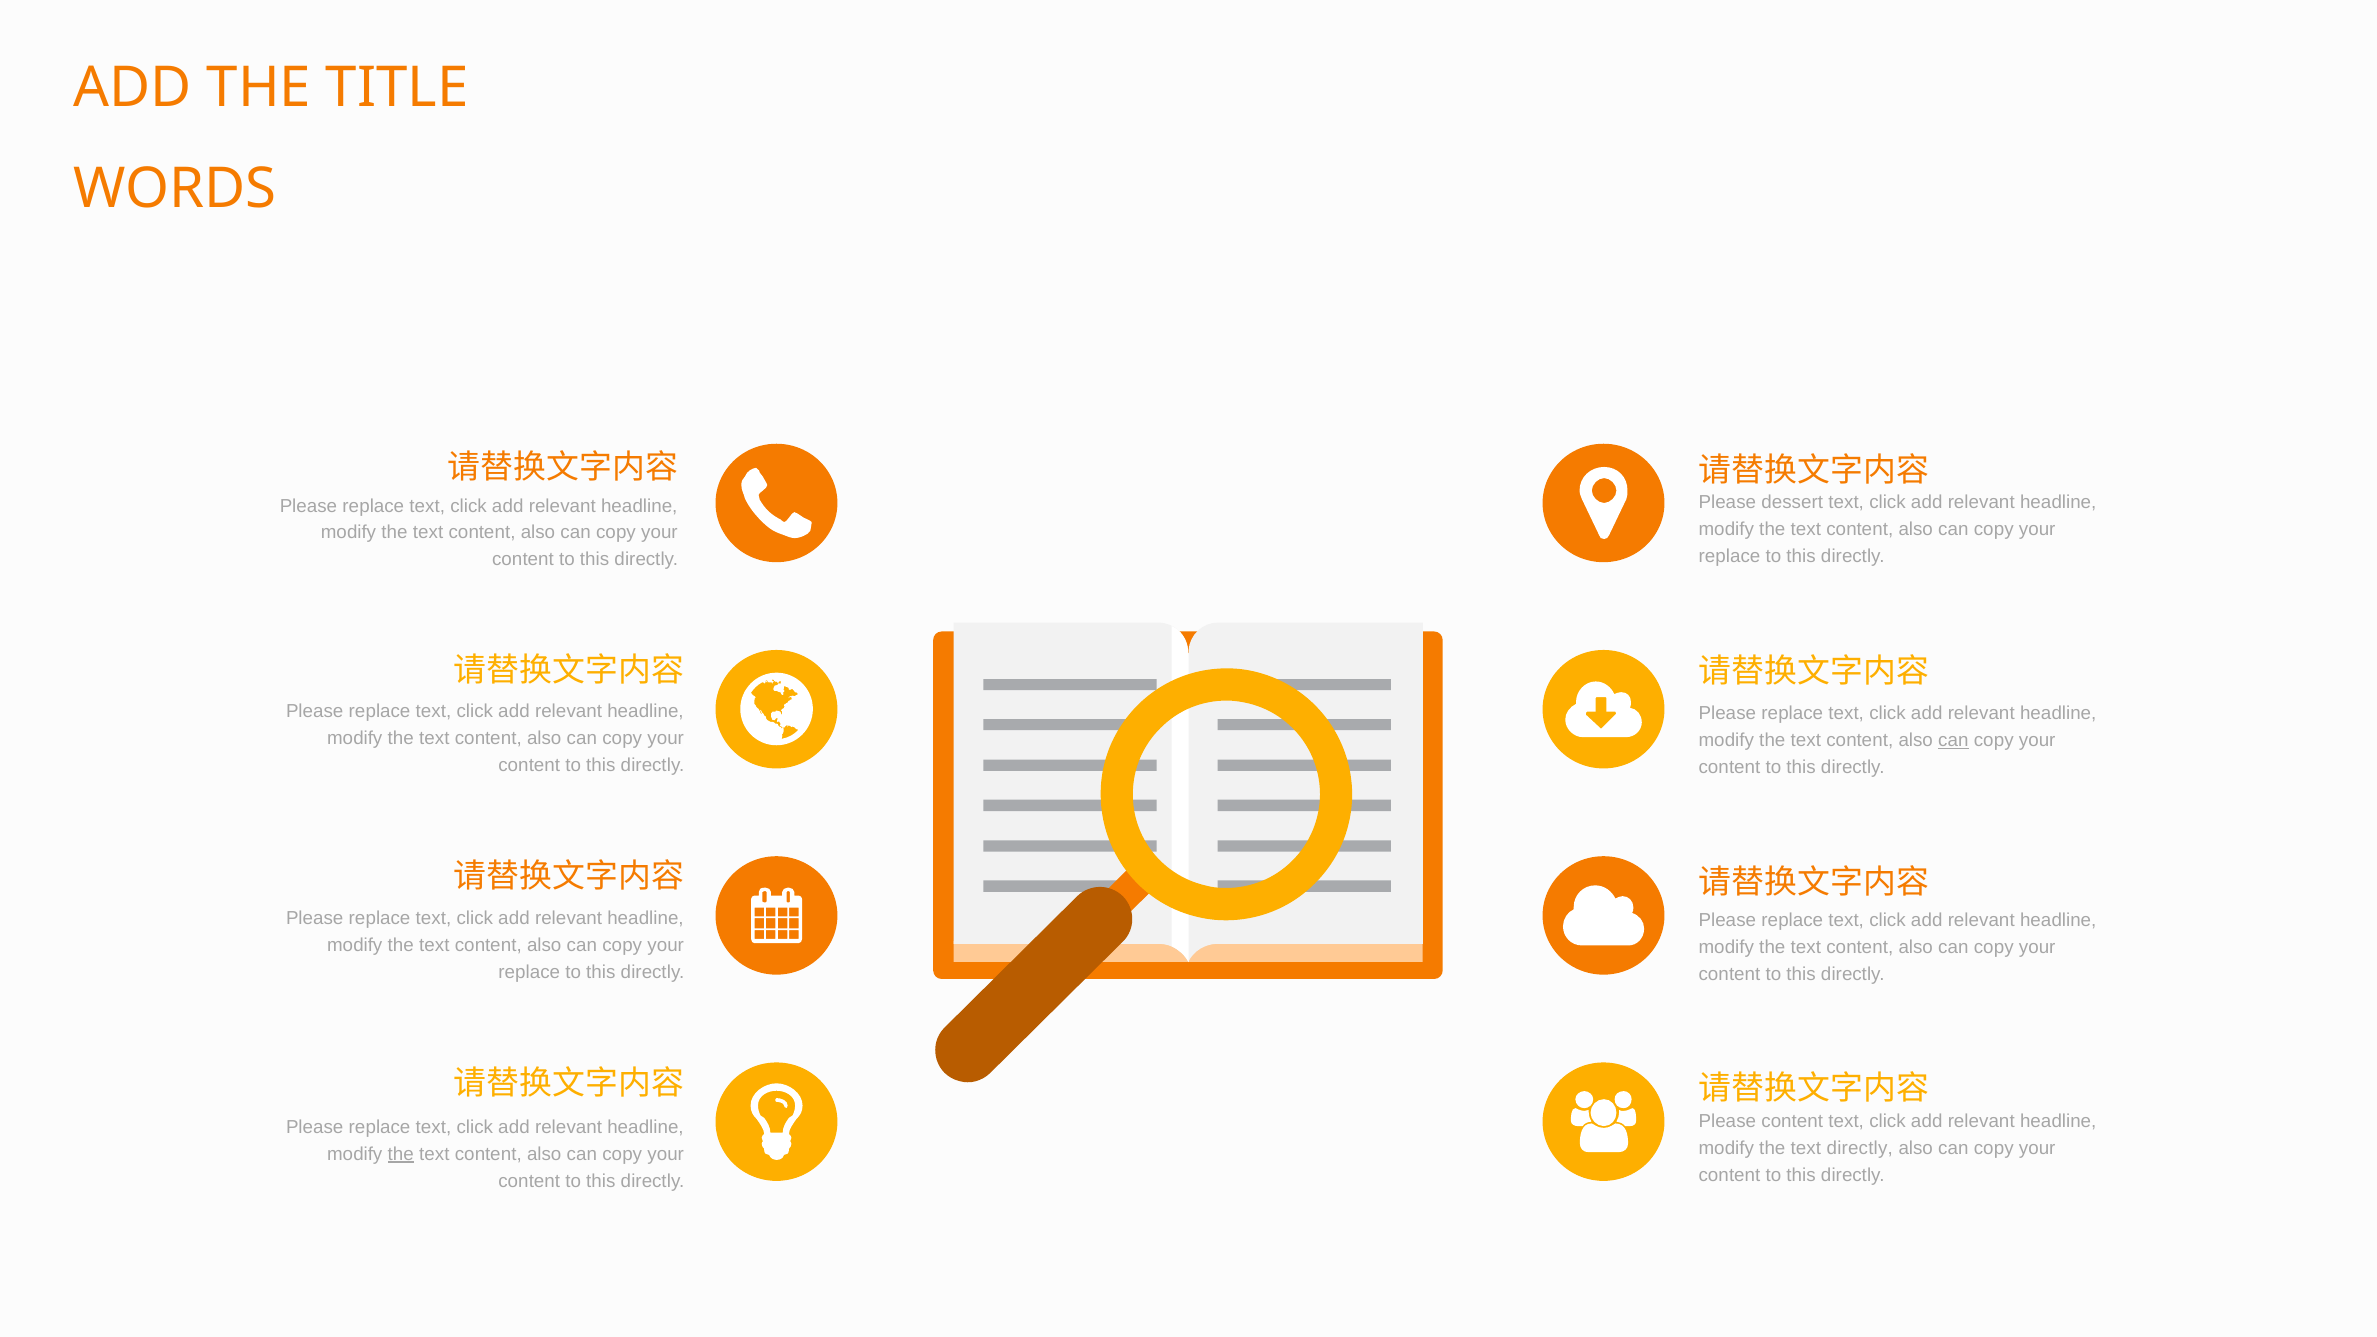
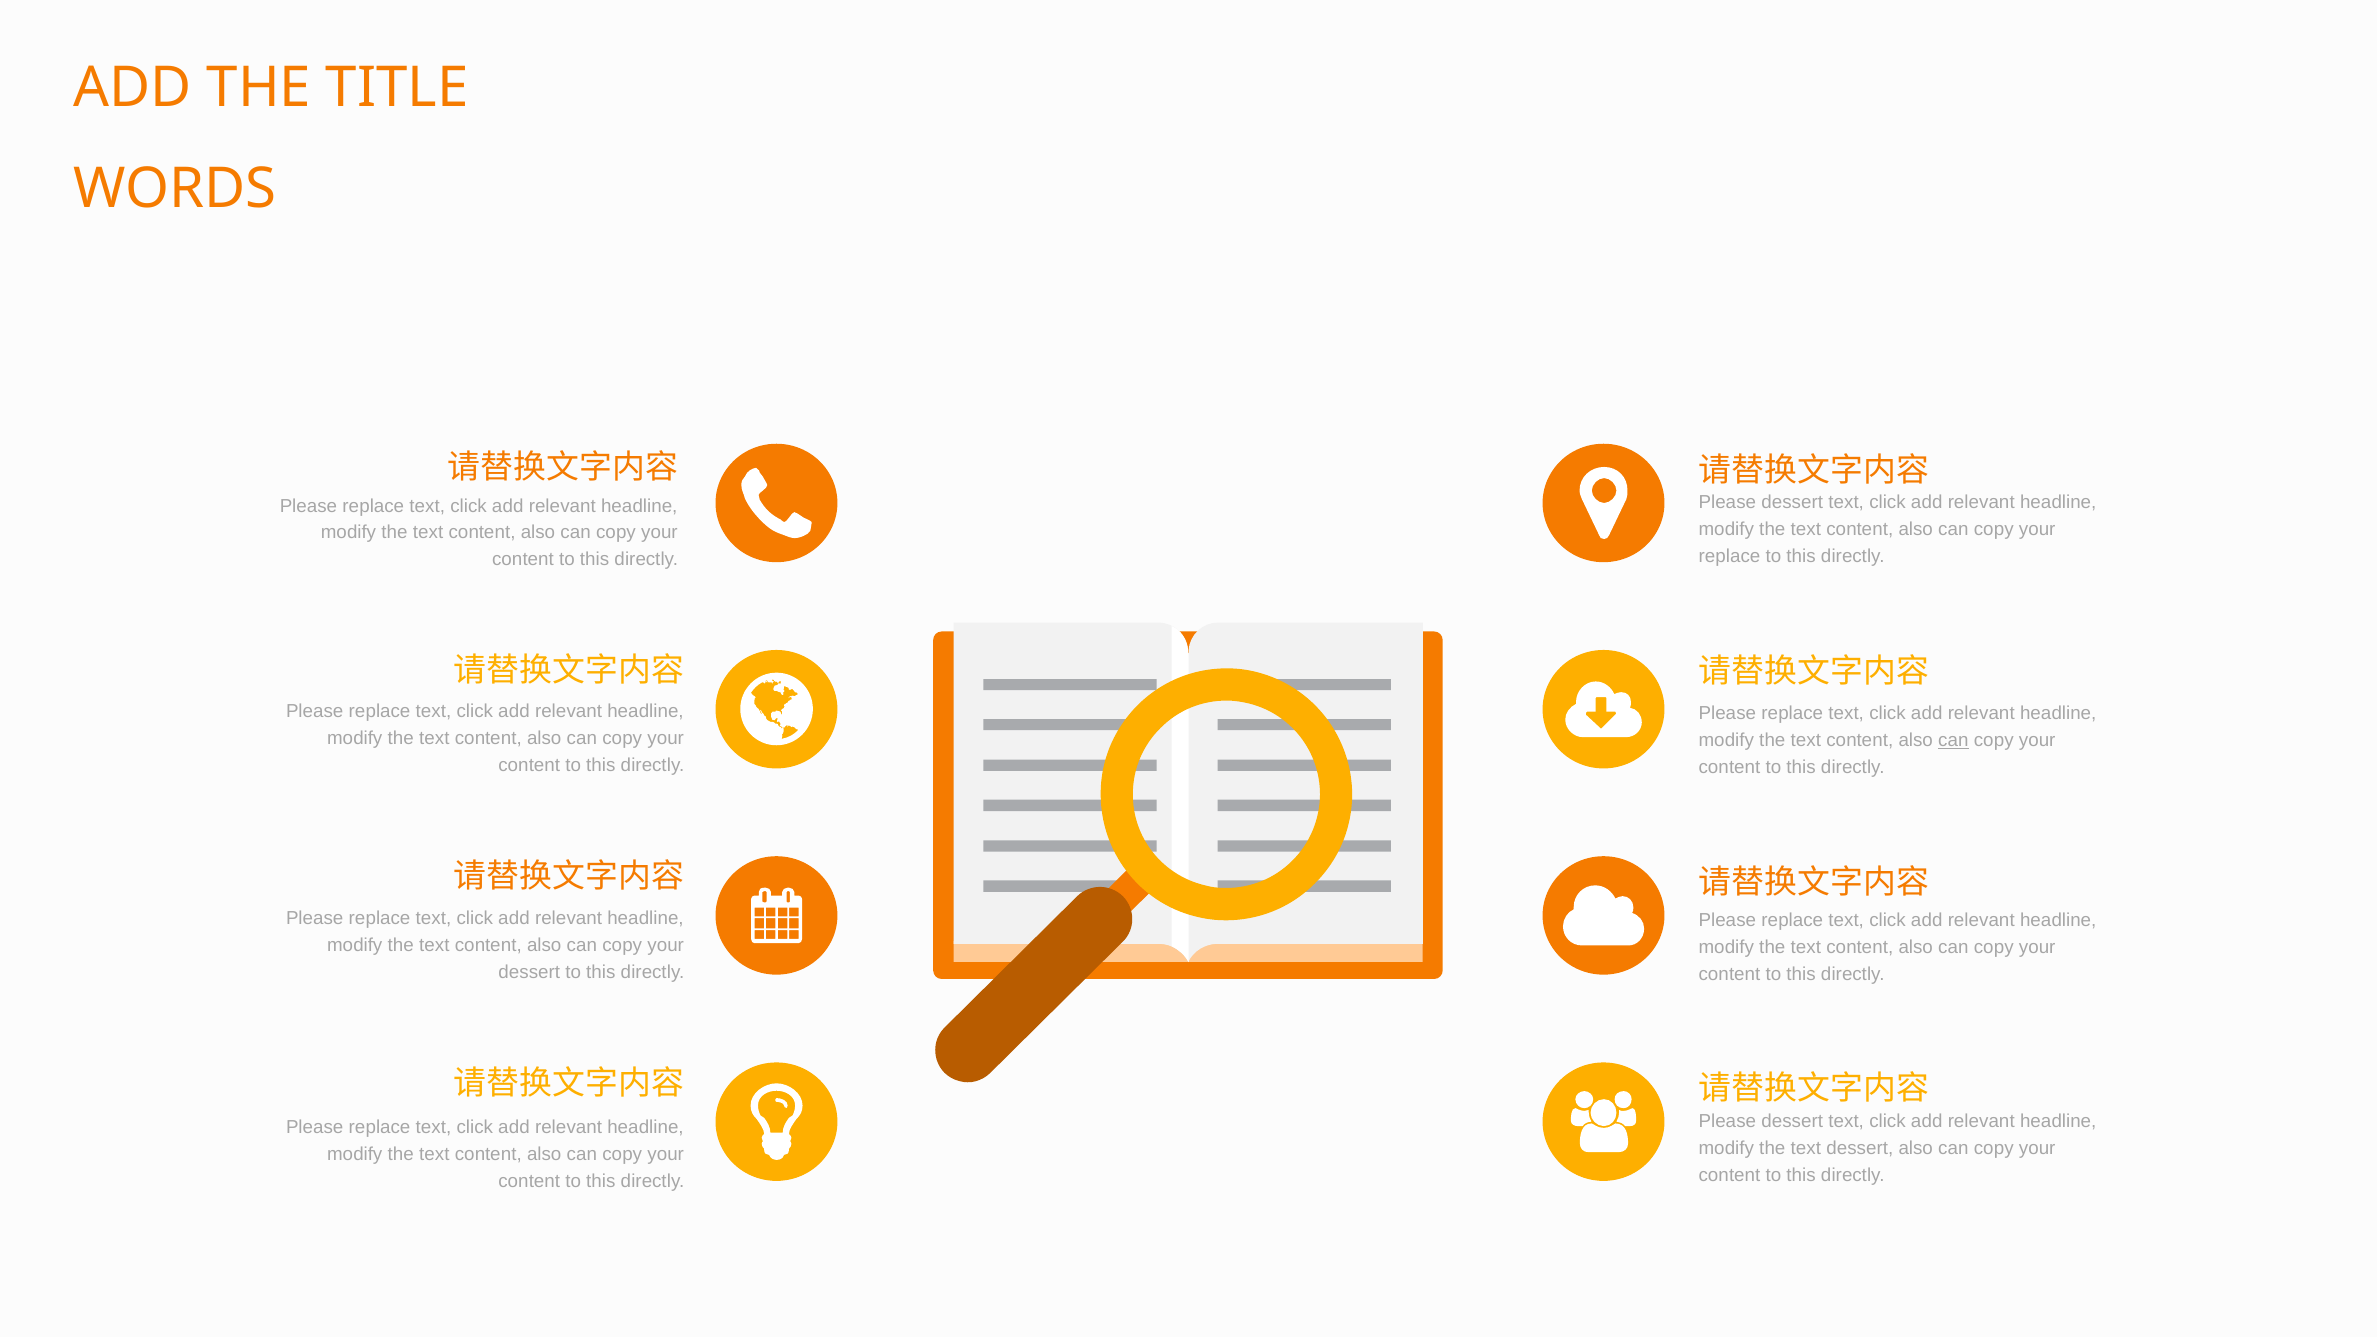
replace at (529, 972): replace -> dessert
content at (1792, 1121): content -> dessert
text directly: directly -> dessert
the at (401, 1154) underline: present -> none
